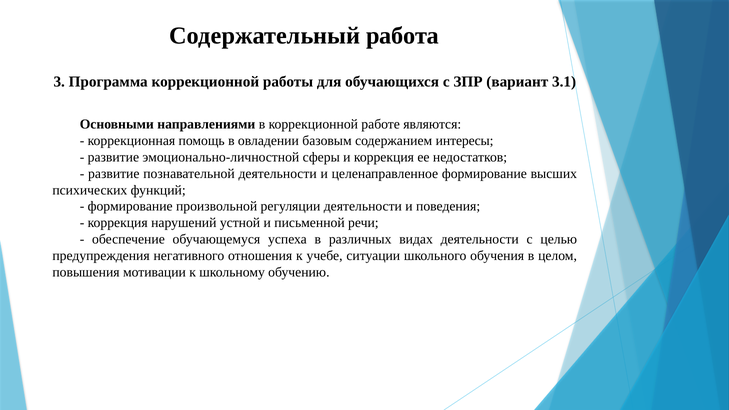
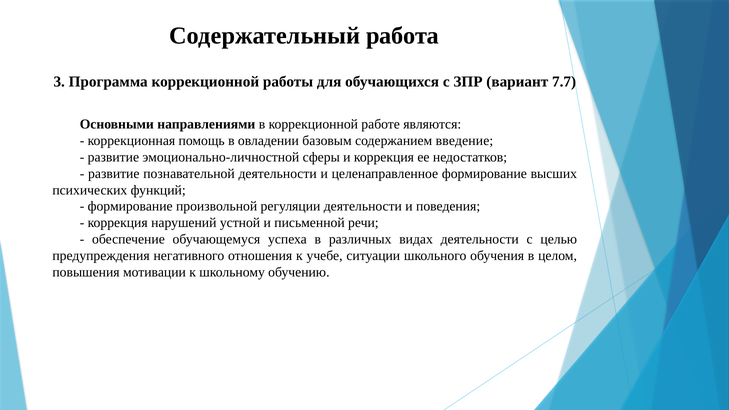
3.1: 3.1 -> 7.7
интересы: интересы -> введение
